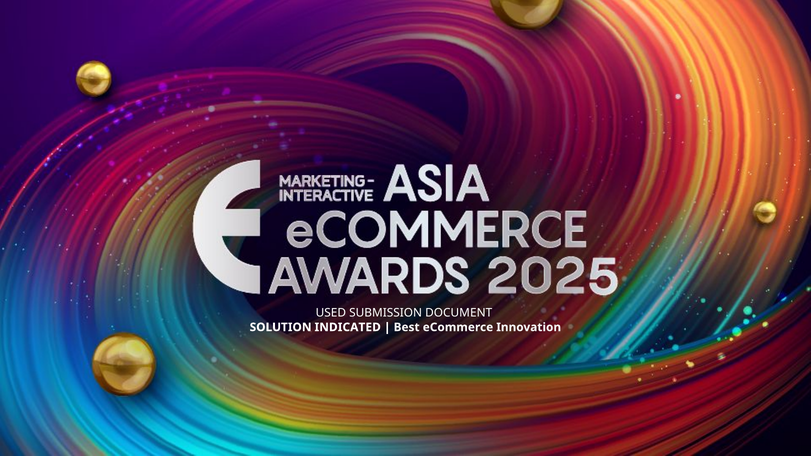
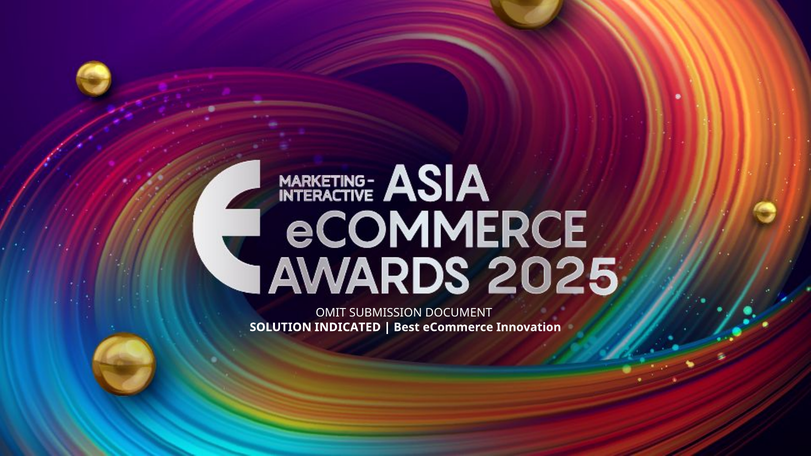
USED: USED -> OMIT
